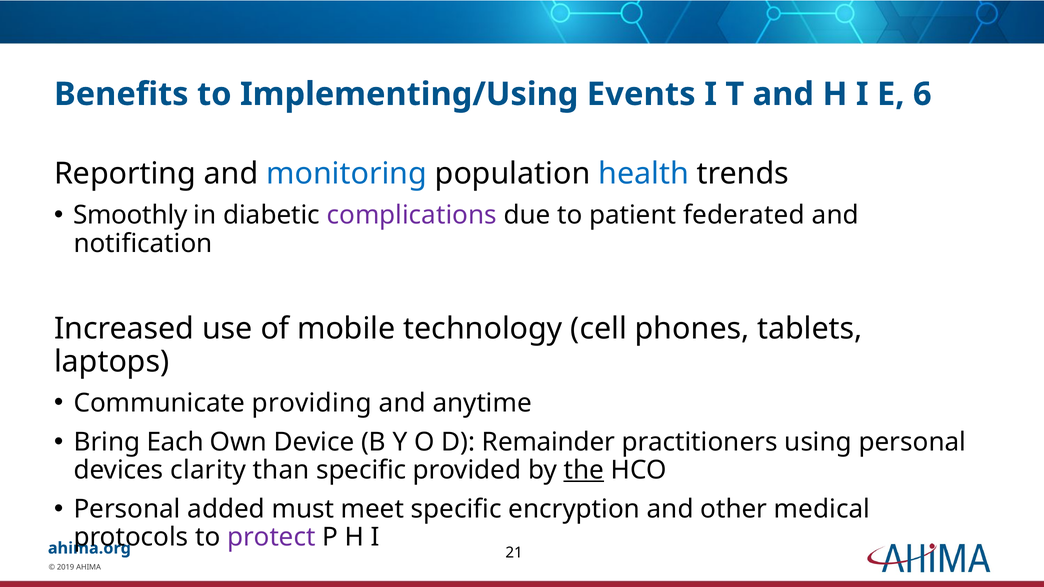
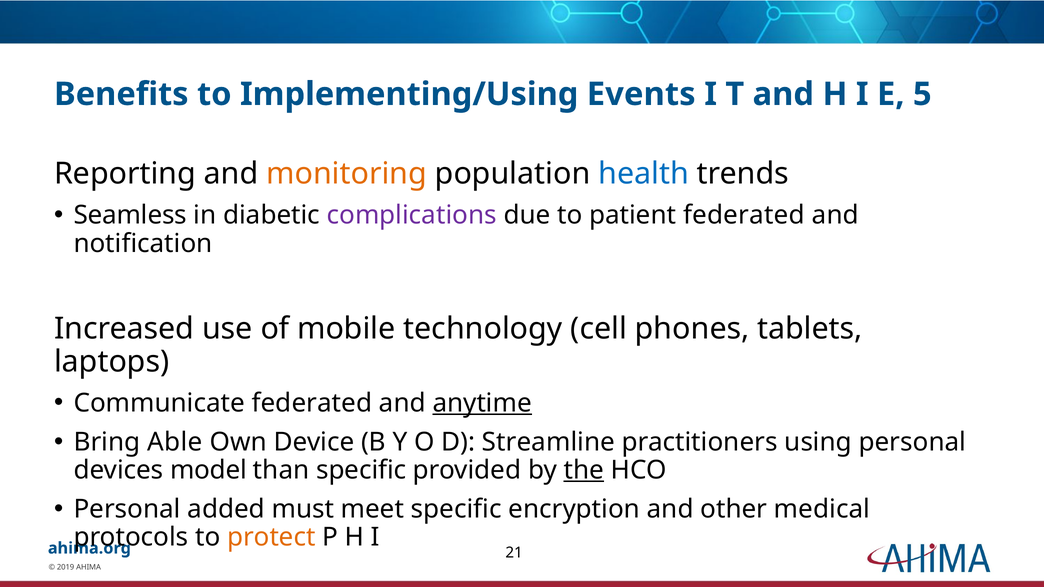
6: 6 -> 5
monitoring colour: blue -> orange
Smoothly: Smoothly -> Seamless
Communicate providing: providing -> federated
anytime underline: none -> present
Each: Each -> Able
Remainder: Remainder -> Streamline
clarity: clarity -> model
protect colour: purple -> orange
